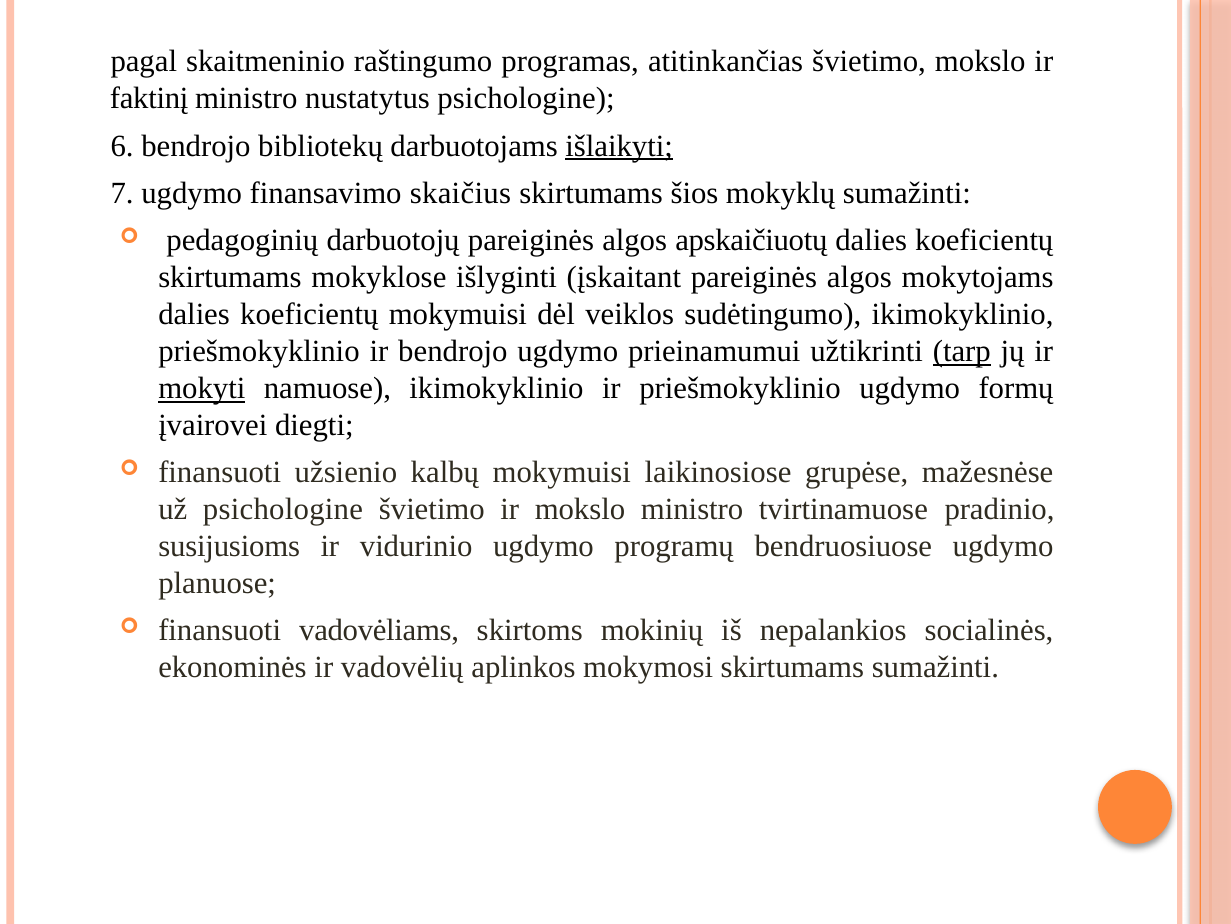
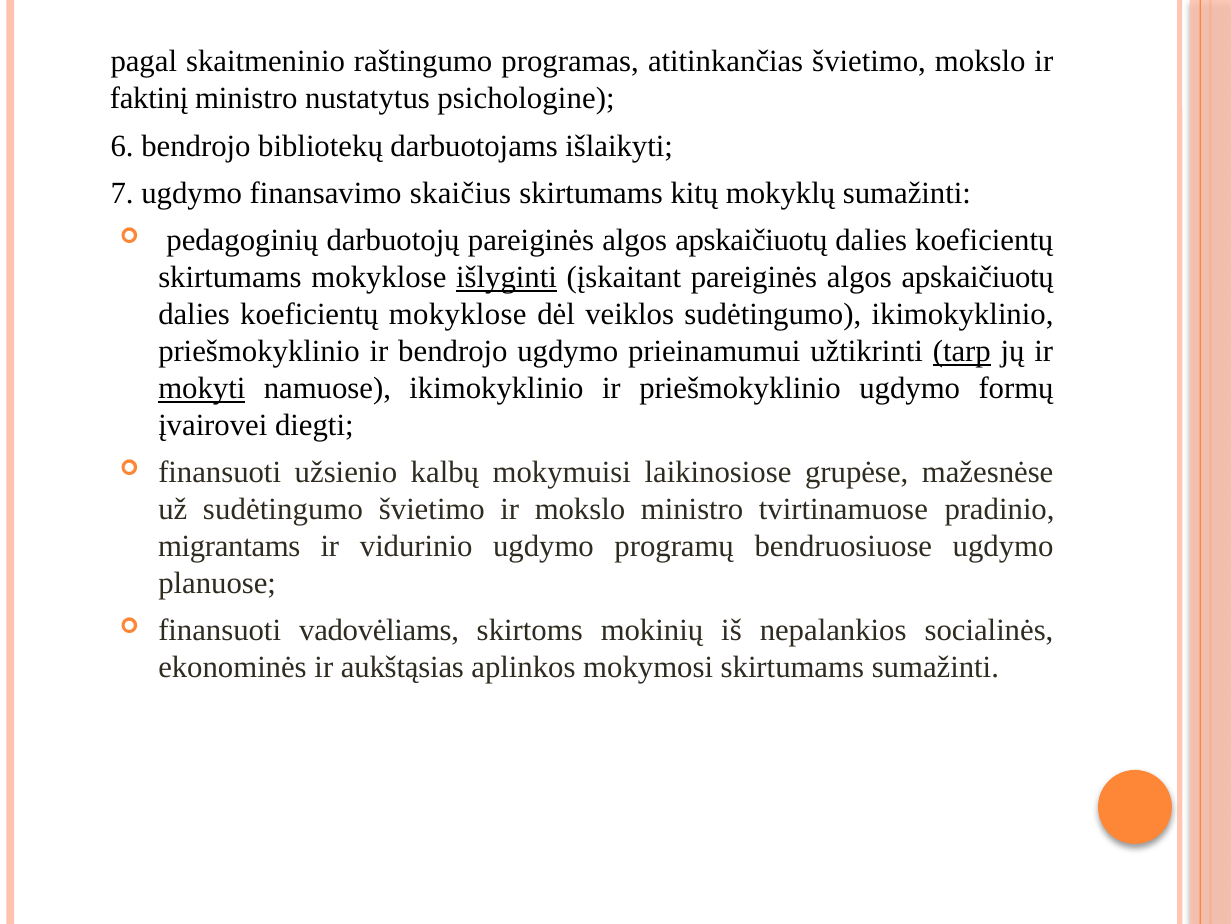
išlaikyti underline: present -> none
šios: šios -> kitų
išlyginti underline: none -> present
įskaitant pareiginės algos mokytojams: mokytojams -> apskaičiuotų
koeficientų mokymuisi: mokymuisi -> mokyklose
už psichologine: psichologine -> sudėtingumo
susijusioms: susijusioms -> migrantams
vadovėlių: vadovėlių -> aukštąsias
